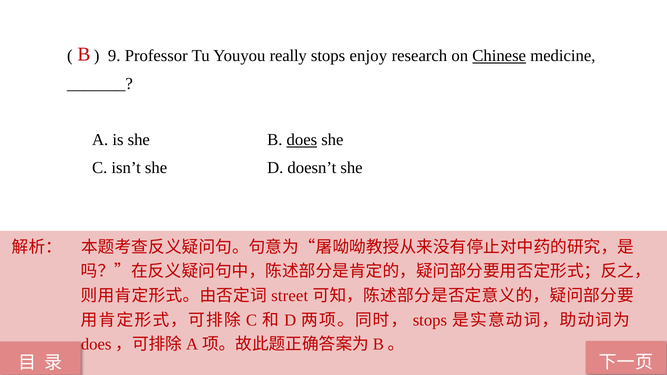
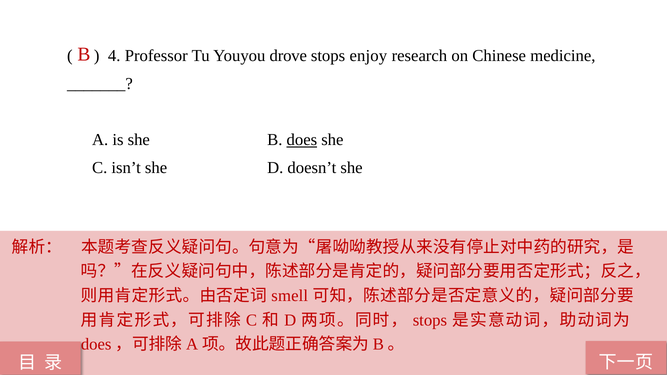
9: 9 -> 4
really: really -> drove
Chinese underline: present -> none
street: street -> smell
